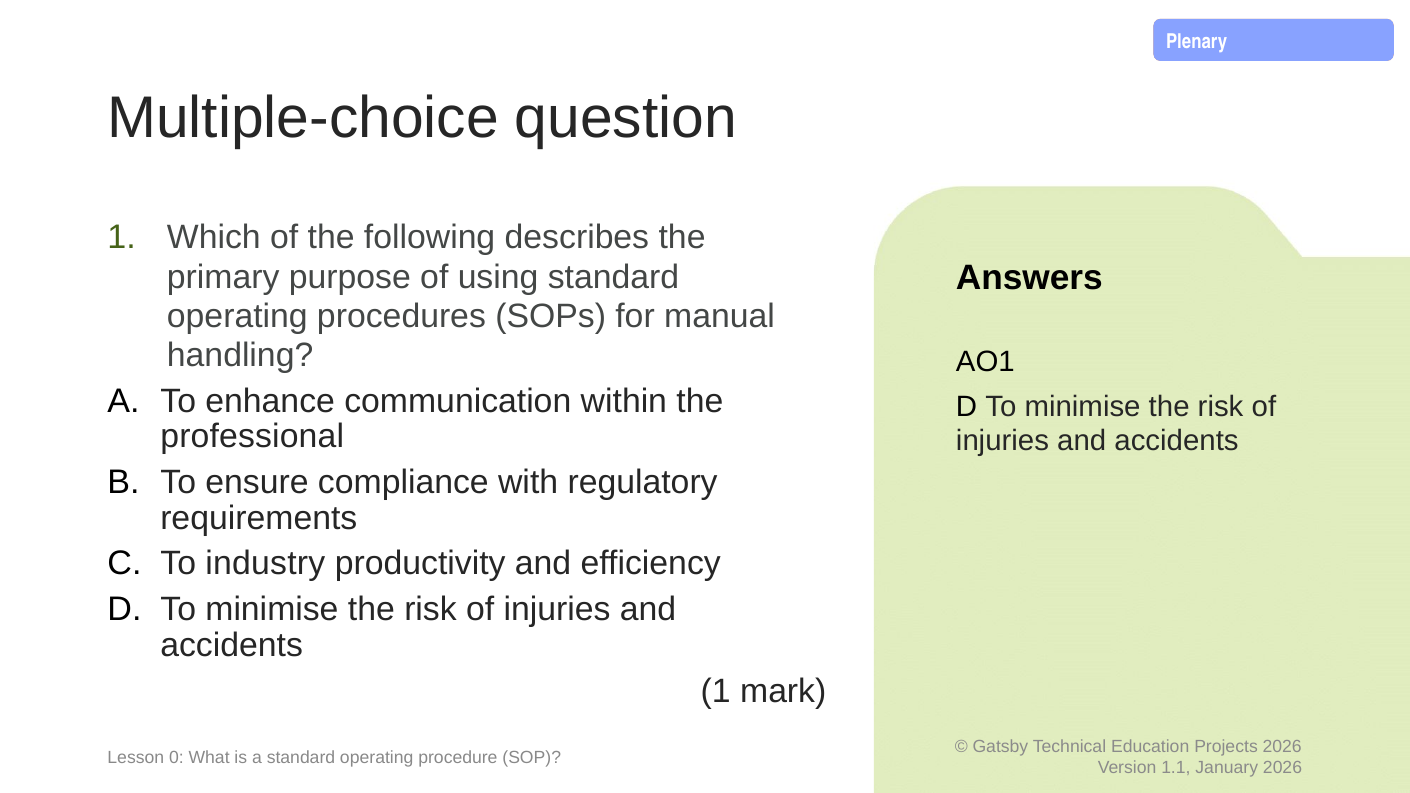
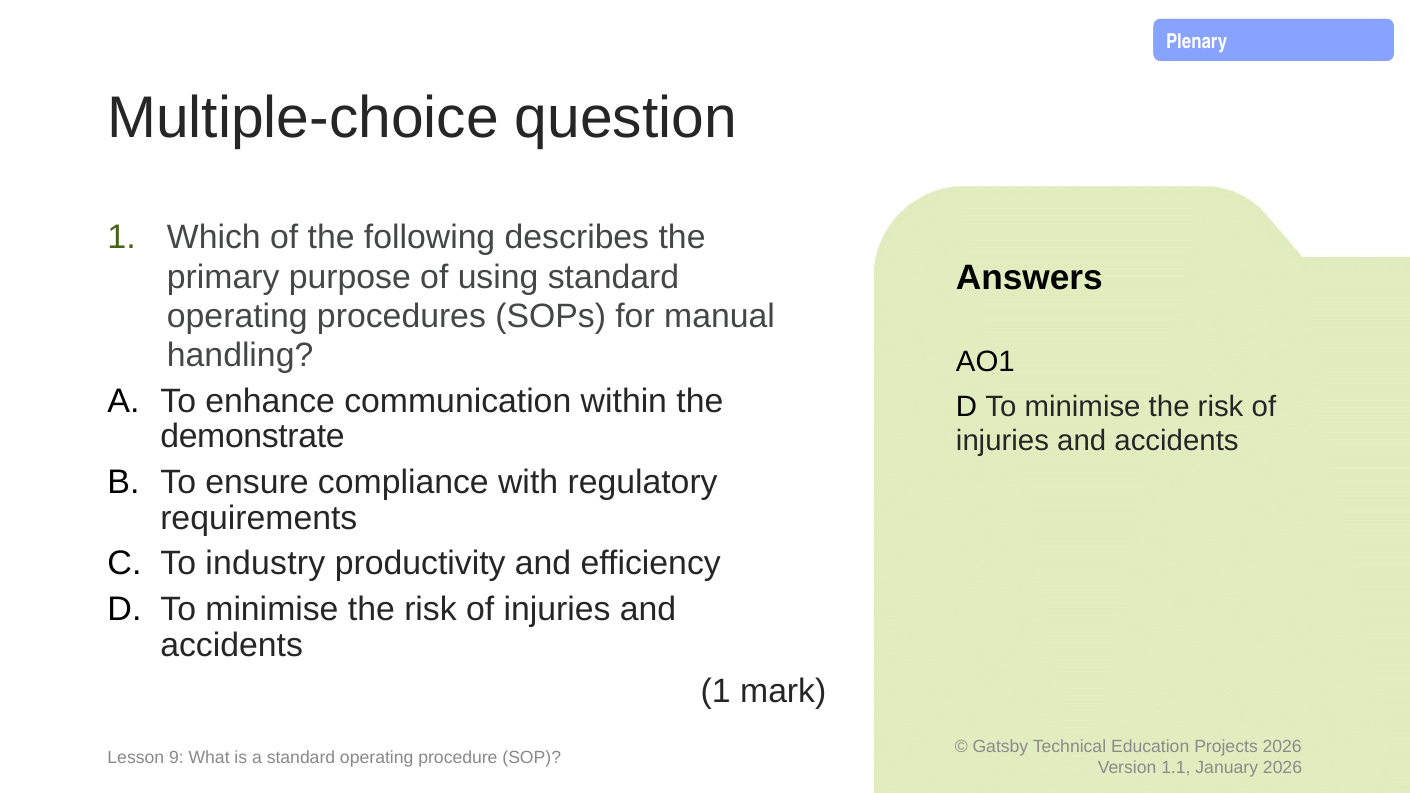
professional: professional -> demonstrate
0: 0 -> 9
